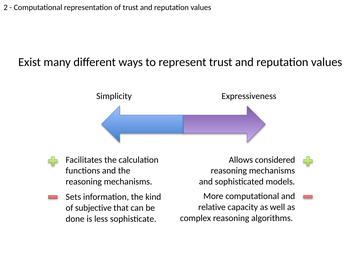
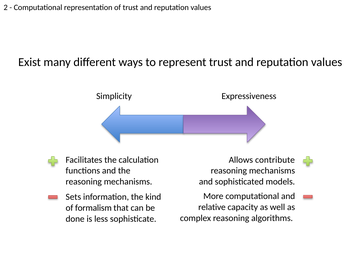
considered: considered -> contribute
subjective: subjective -> formalism
